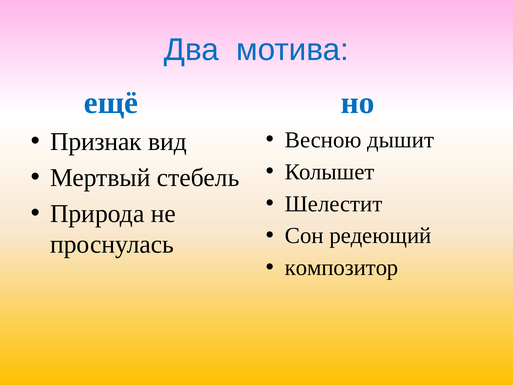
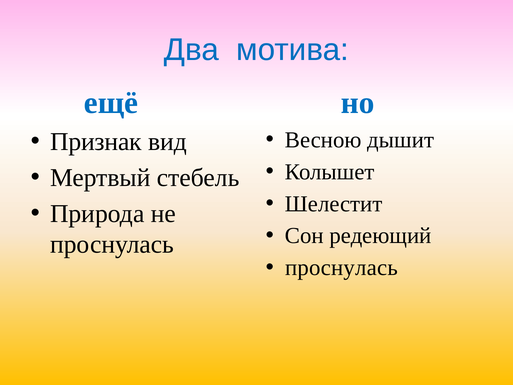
композитор at (342, 268): композитор -> проснулась
